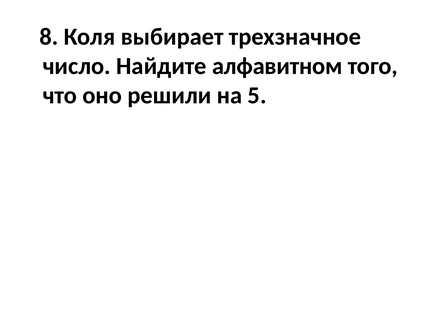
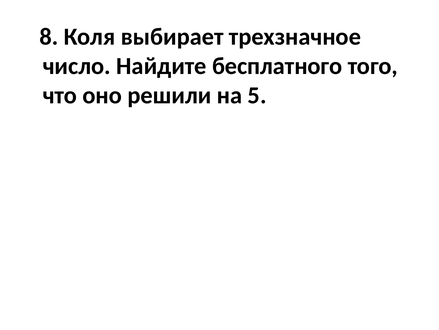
алфавитном: алфавитном -> бесплатного
